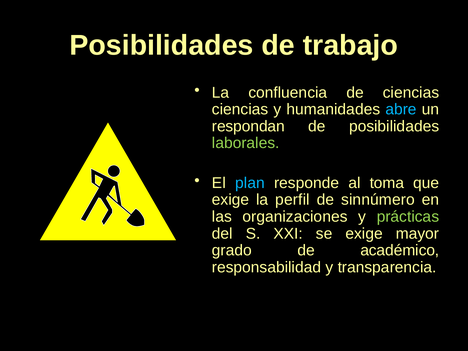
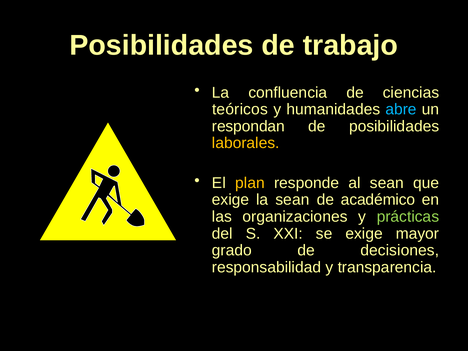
ciencias at (240, 109): ciencias -> teóricos
laborales colour: light green -> yellow
plan colour: light blue -> yellow
al toma: toma -> sean
la perfil: perfil -> sean
sinnúmero: sinnúmero -> académico
académico: académico -> decisiones
